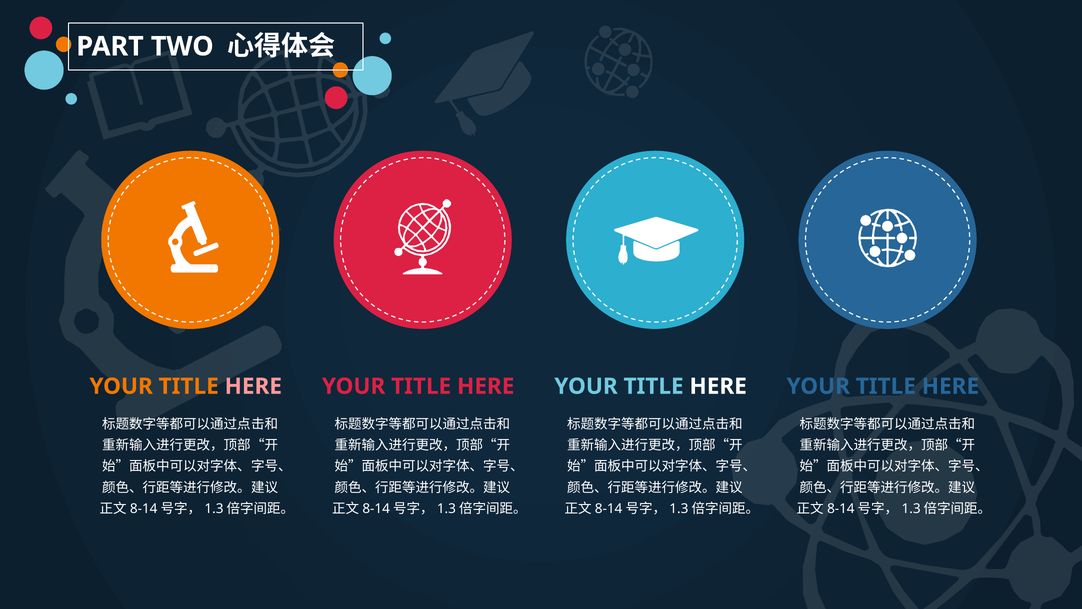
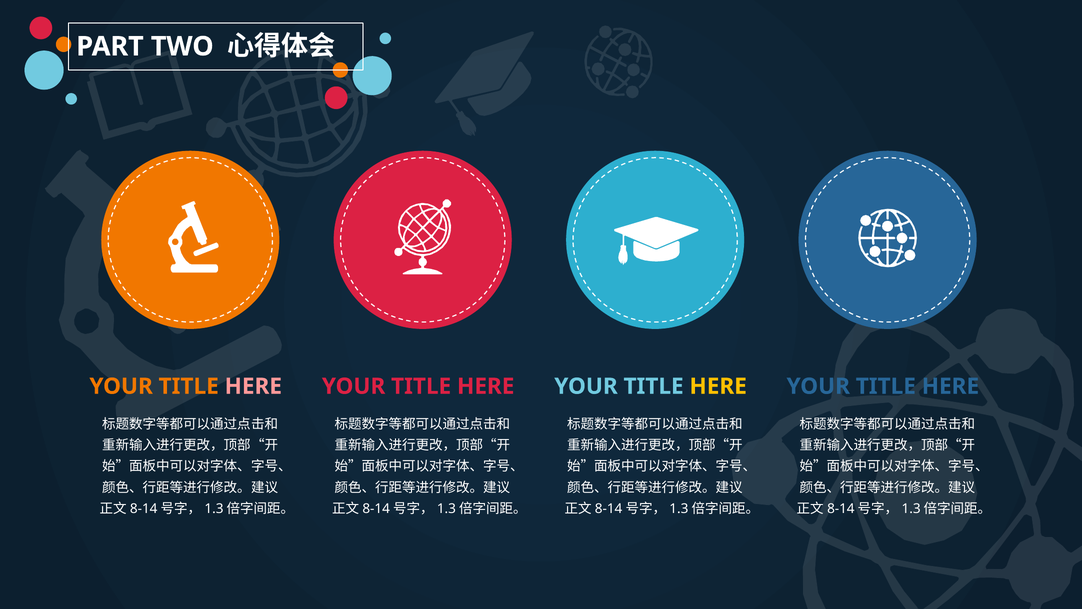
HERE at (718, 386) colour: white -> yellow
